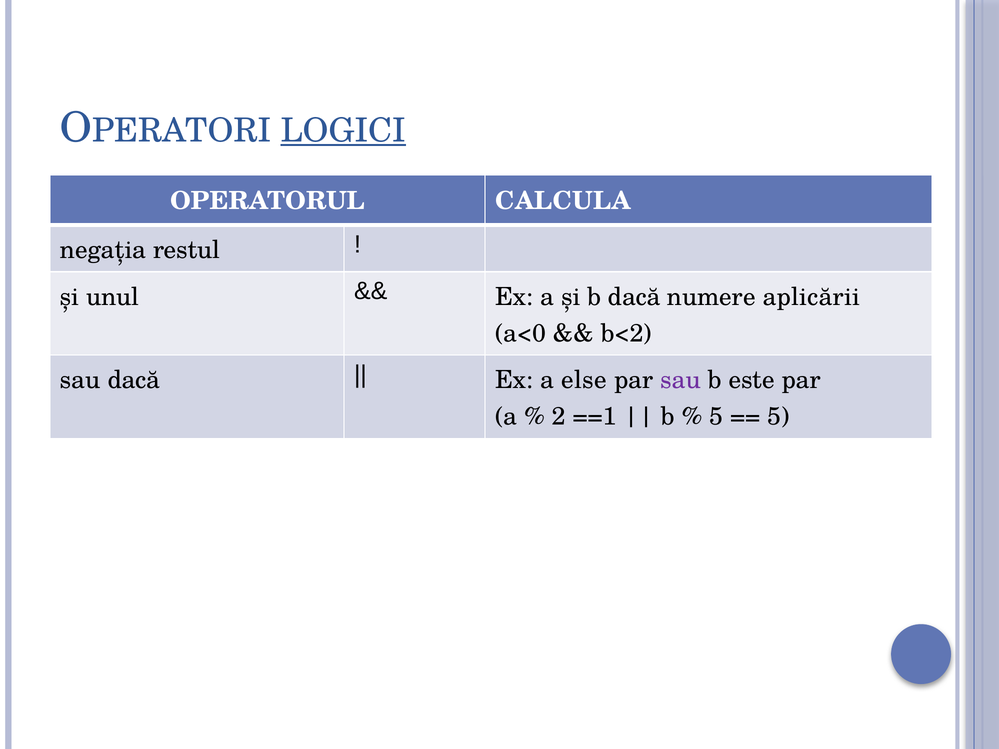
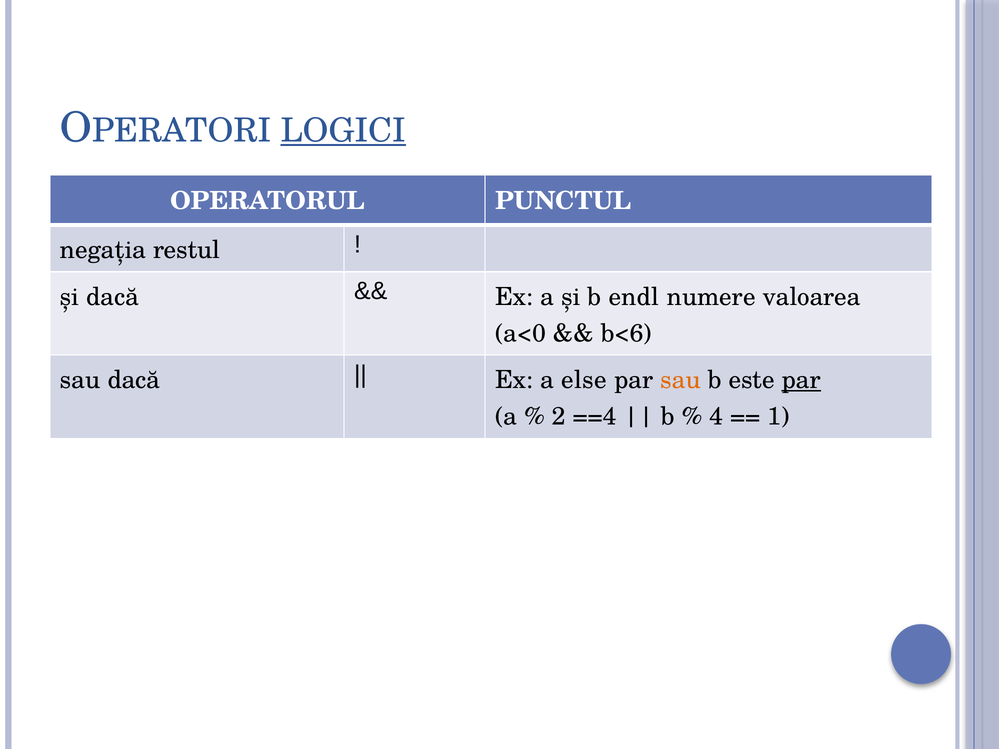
CALCULA: CALCULA -> PUNCTUL
și unul: unul -> dacă
b dacă: dacă -> endl
aplicării: aplicării -> valoarea
b<2: b<2 -> b<6
sau at (681, 380) colour: purple -> orange
par at (801, 380) underline: none -> present
==1: ==1 -> ==4
5 at (716, 417): 5 -> 4
5 at (778, 417): 5 -> 1
